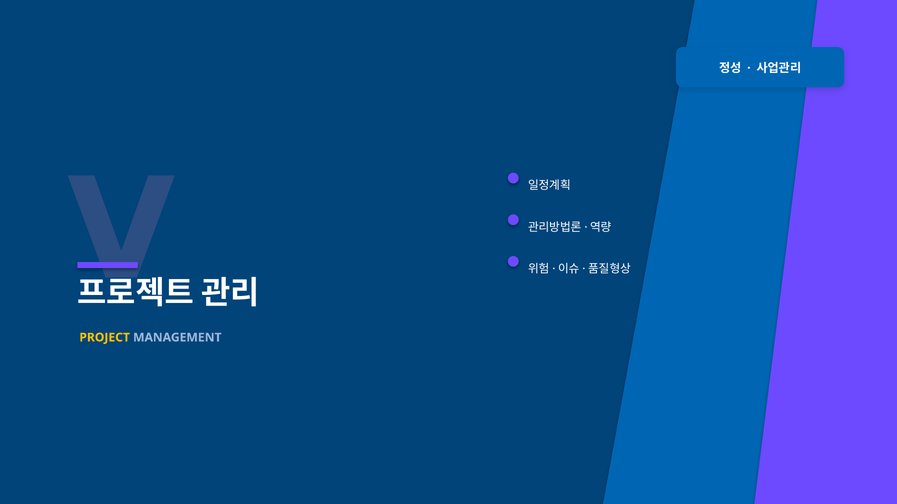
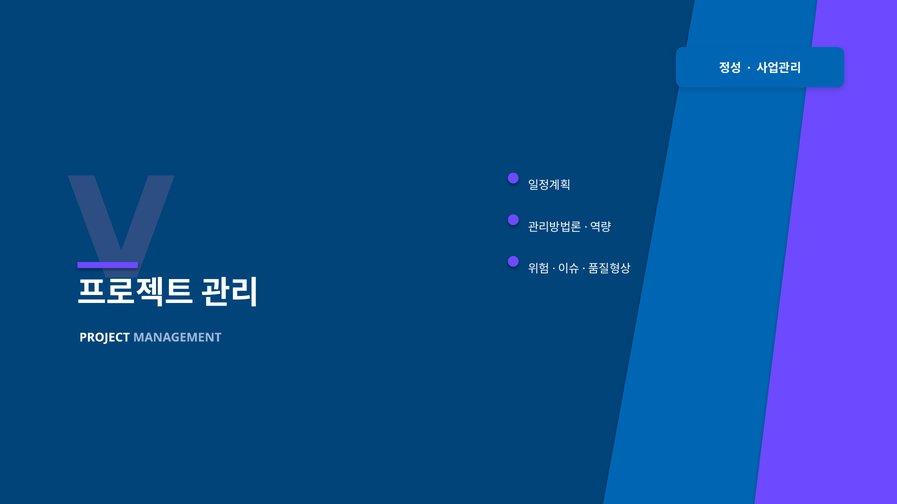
PROJECT colour: yellow -> white
